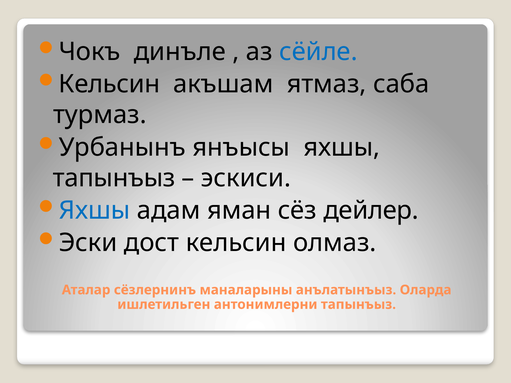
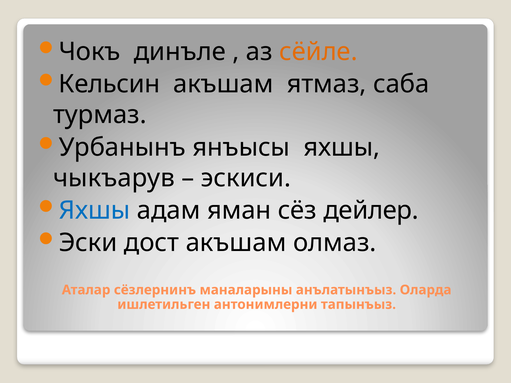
сёйле colour: blue -> orange
тапынъыз at (114, 178): тапынъыз -> чыкъарув
дост кельсин: кельсин -> акъшам
